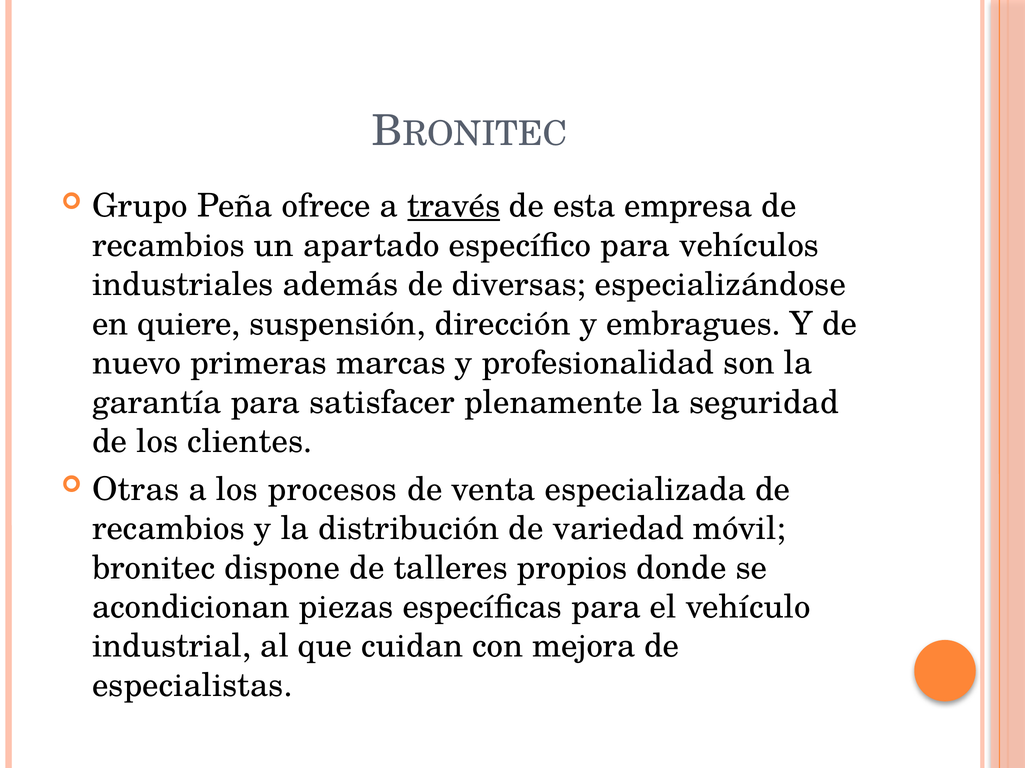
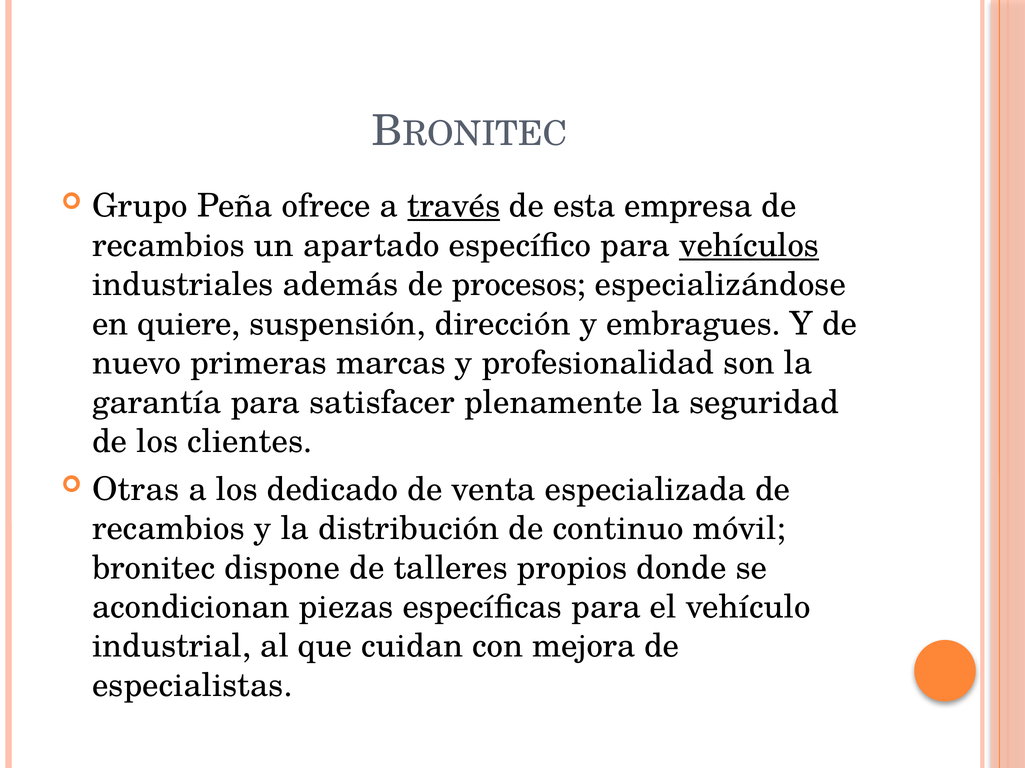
vehículos underline: none -> present
diversas: diversas -> procesos
procesos: procesos -> dedicado
variedad: variedad -> continuo
